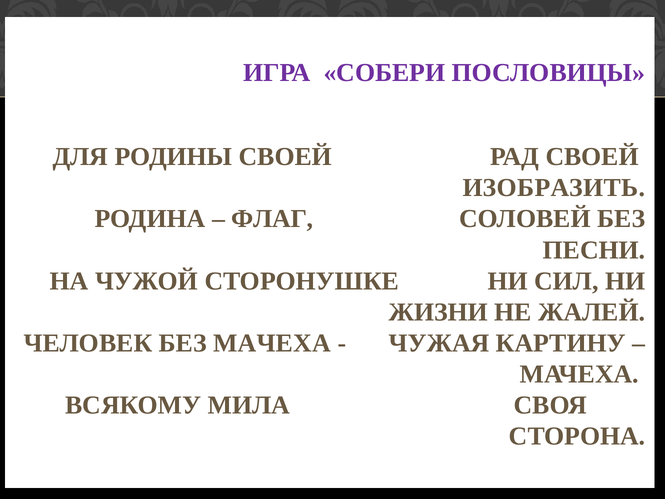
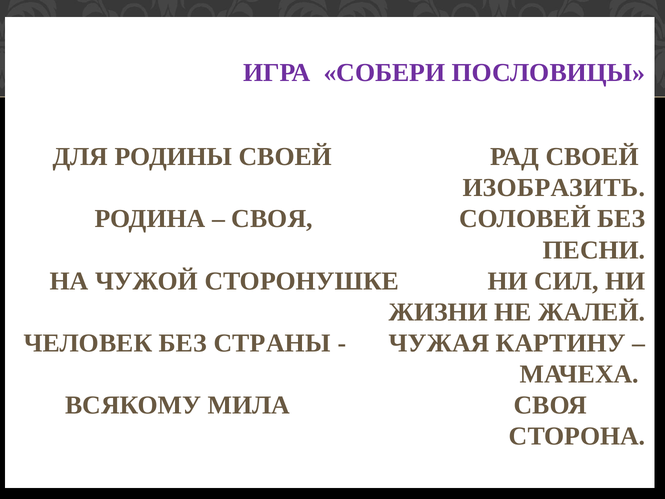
ФЛАГ at (272, 219): ФЛАГ -> СВОЯ
БЕЗ МАЧЕХА: МАЧЕХА -> СТРАНЫ
